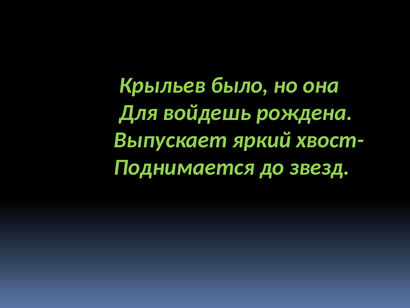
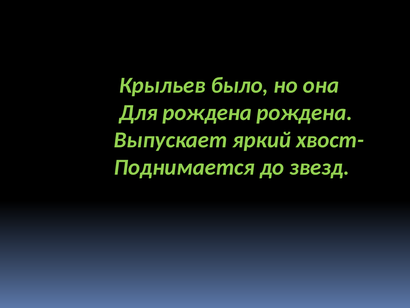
Для войдешь: войдешь -> рождена
